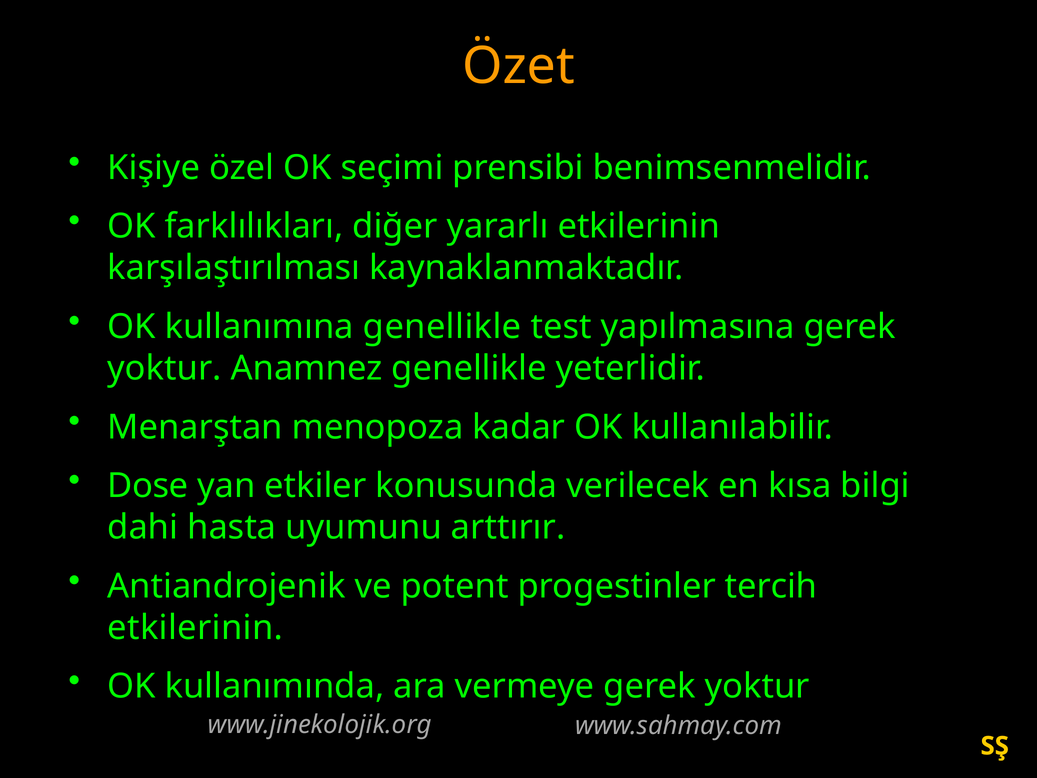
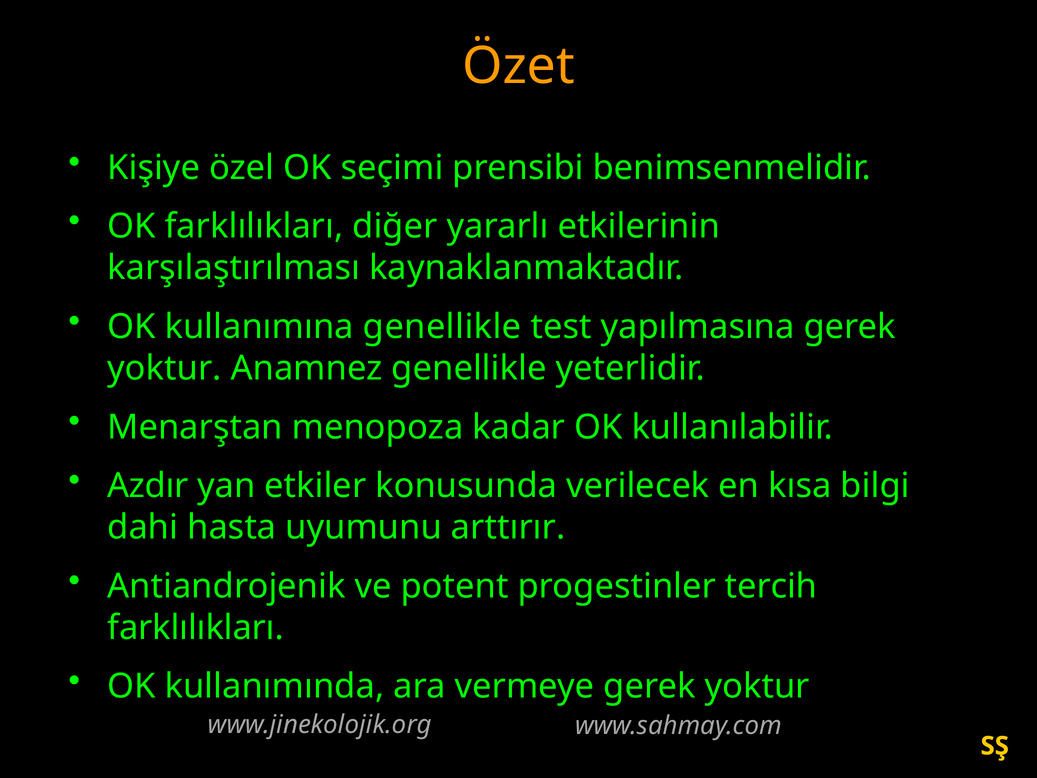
Dose: Dose -> Azdır
etkilerinin at (195, 628): etkilerinin -> farklılıkları
